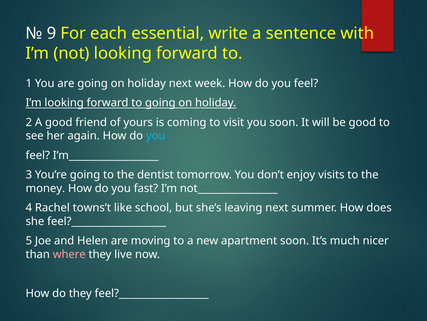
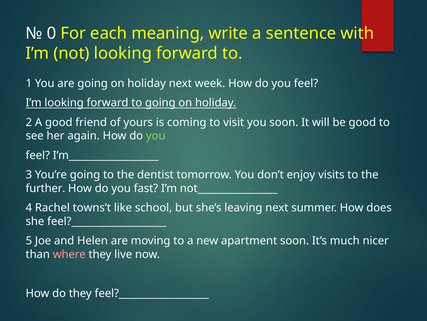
9: 9 -> 0
essential: essential -> meaning
you at (156, 136) colour: light blue -> light green
money: money -> further
